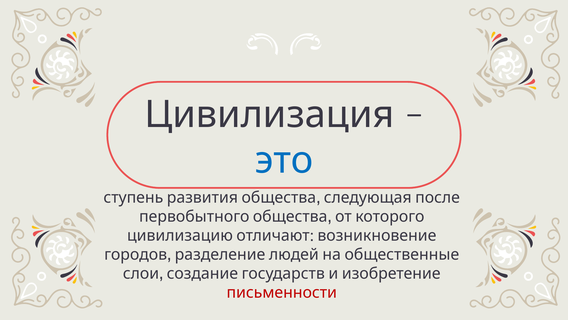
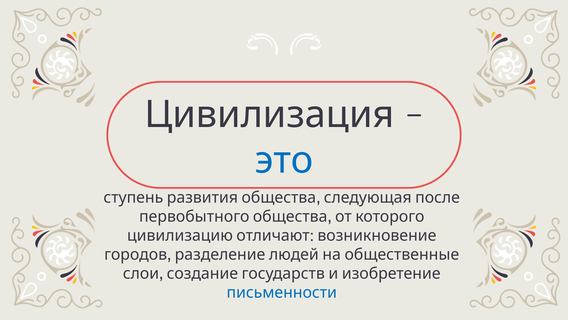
письменности colour: red -> blue
